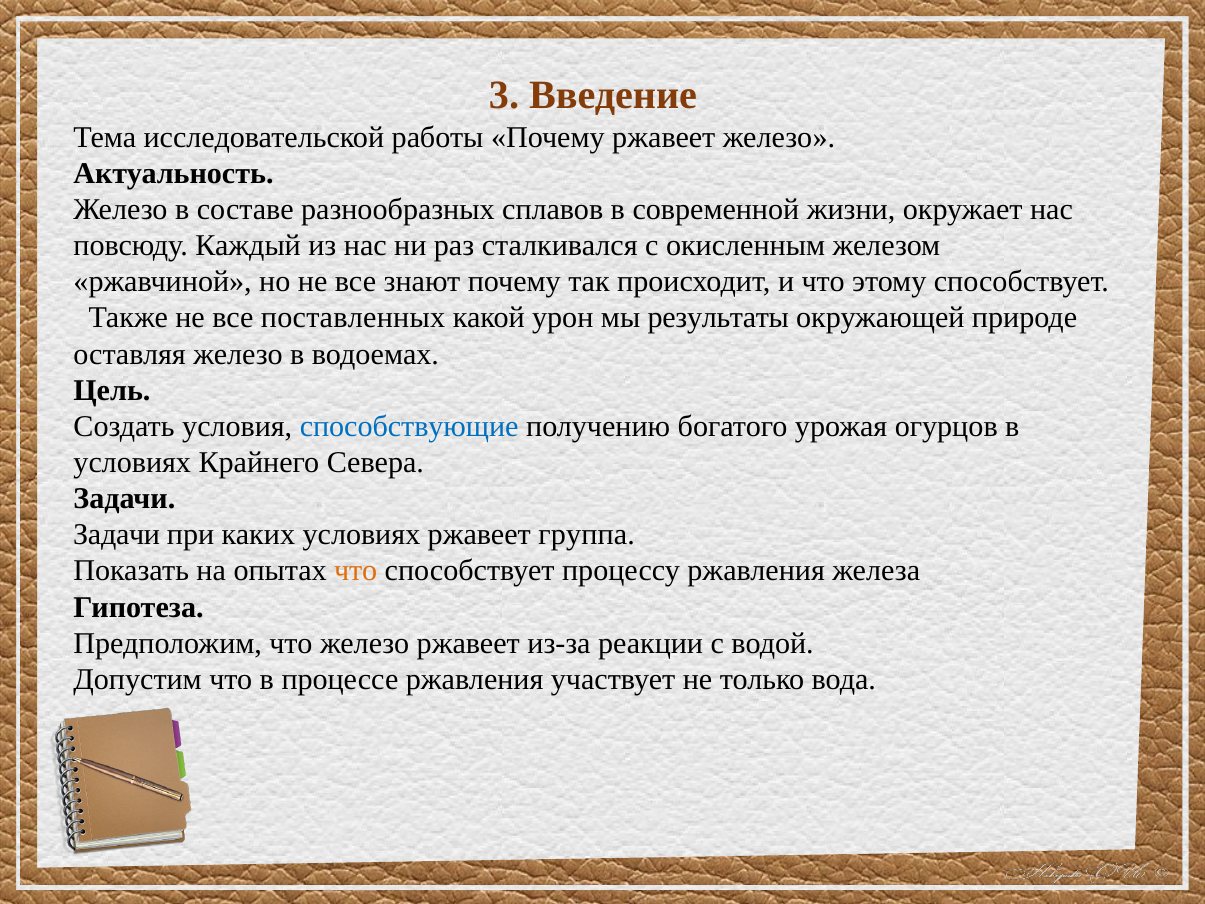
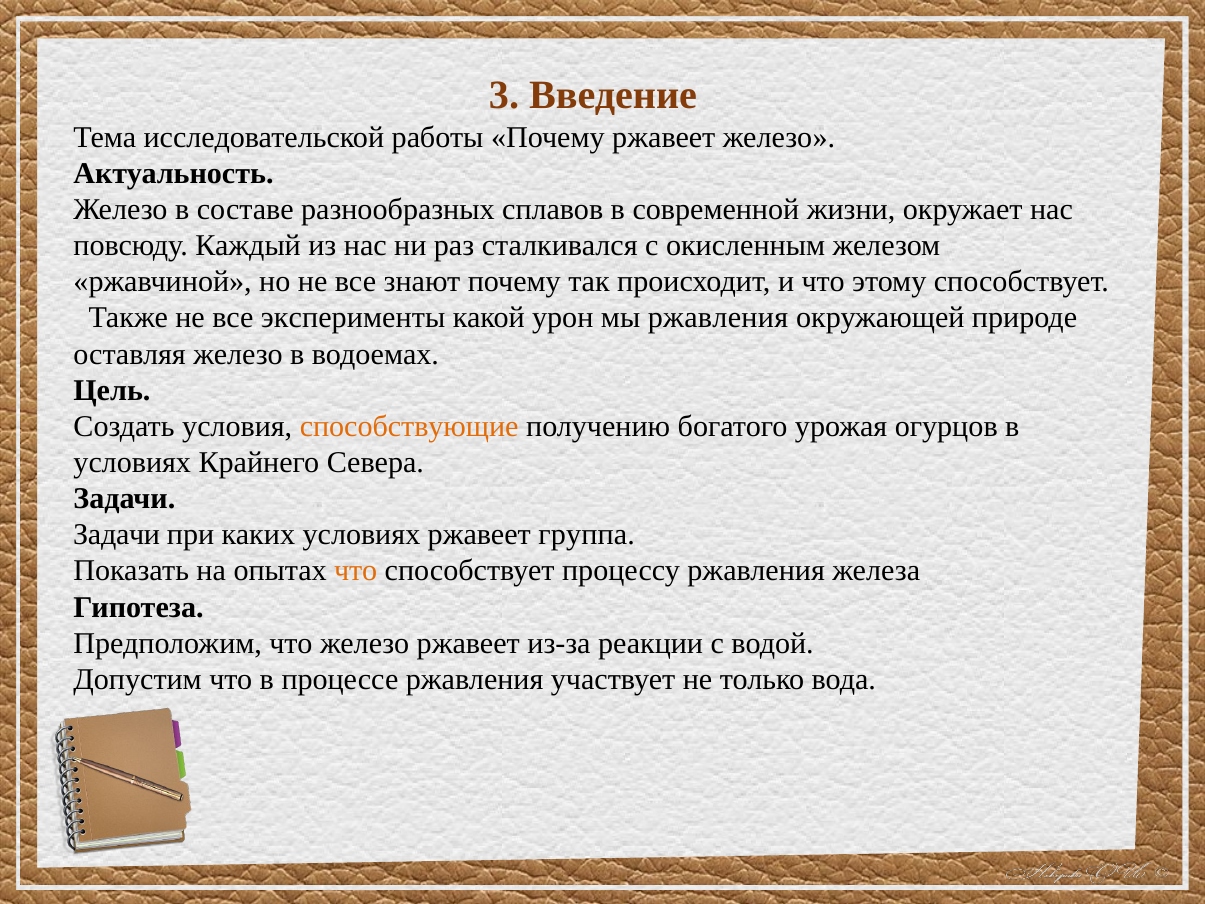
поставленных: поставленных -> эксперименты
мы результаты: результаты -> ржавления
способствующие colour: blue -> orange
